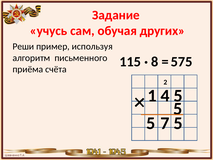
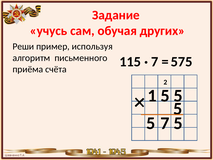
8 at (155, 62): 8 -> 7
1 4: 4 -> 5
